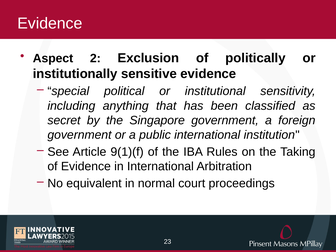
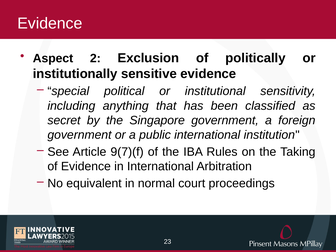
9(1)(f: 9(1)(f -> 9(7)(f
